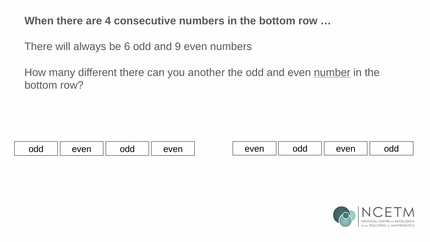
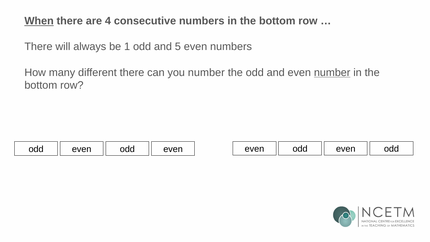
When underline: none -> present
6: 6 -> 1
9: 9 -> 5
you another: another -> number
